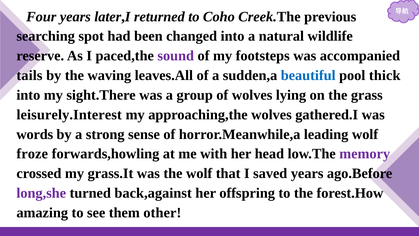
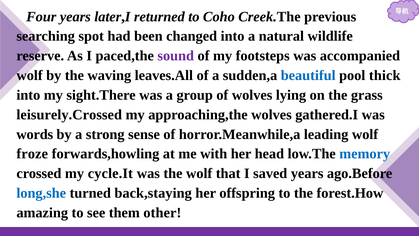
tails at (29, 75): tails -> wolf
leisurely.Interest: leisurely.Interest -> leisurely.Crossed
memory colour: purple -> blue
grass.It: grass.It -> cycle.It
long,she colour: purple -> blue
back,against: back,against -> back,staying
